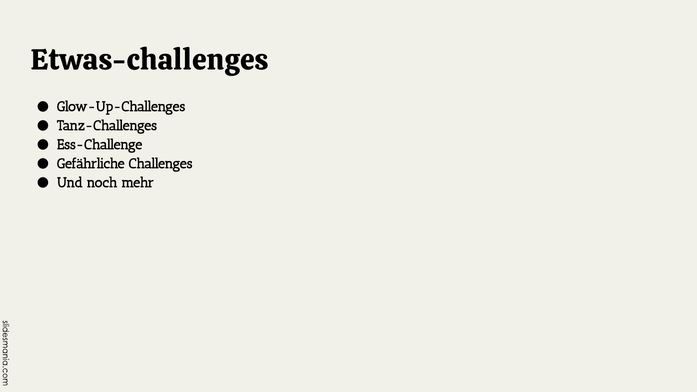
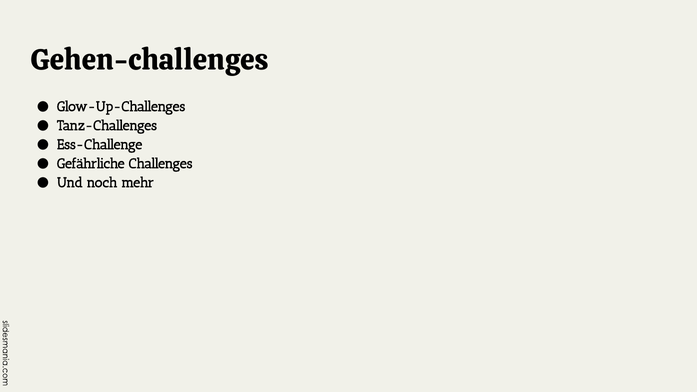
Etwas-challenges: Etwas-challenges -> Gehen-challenges
